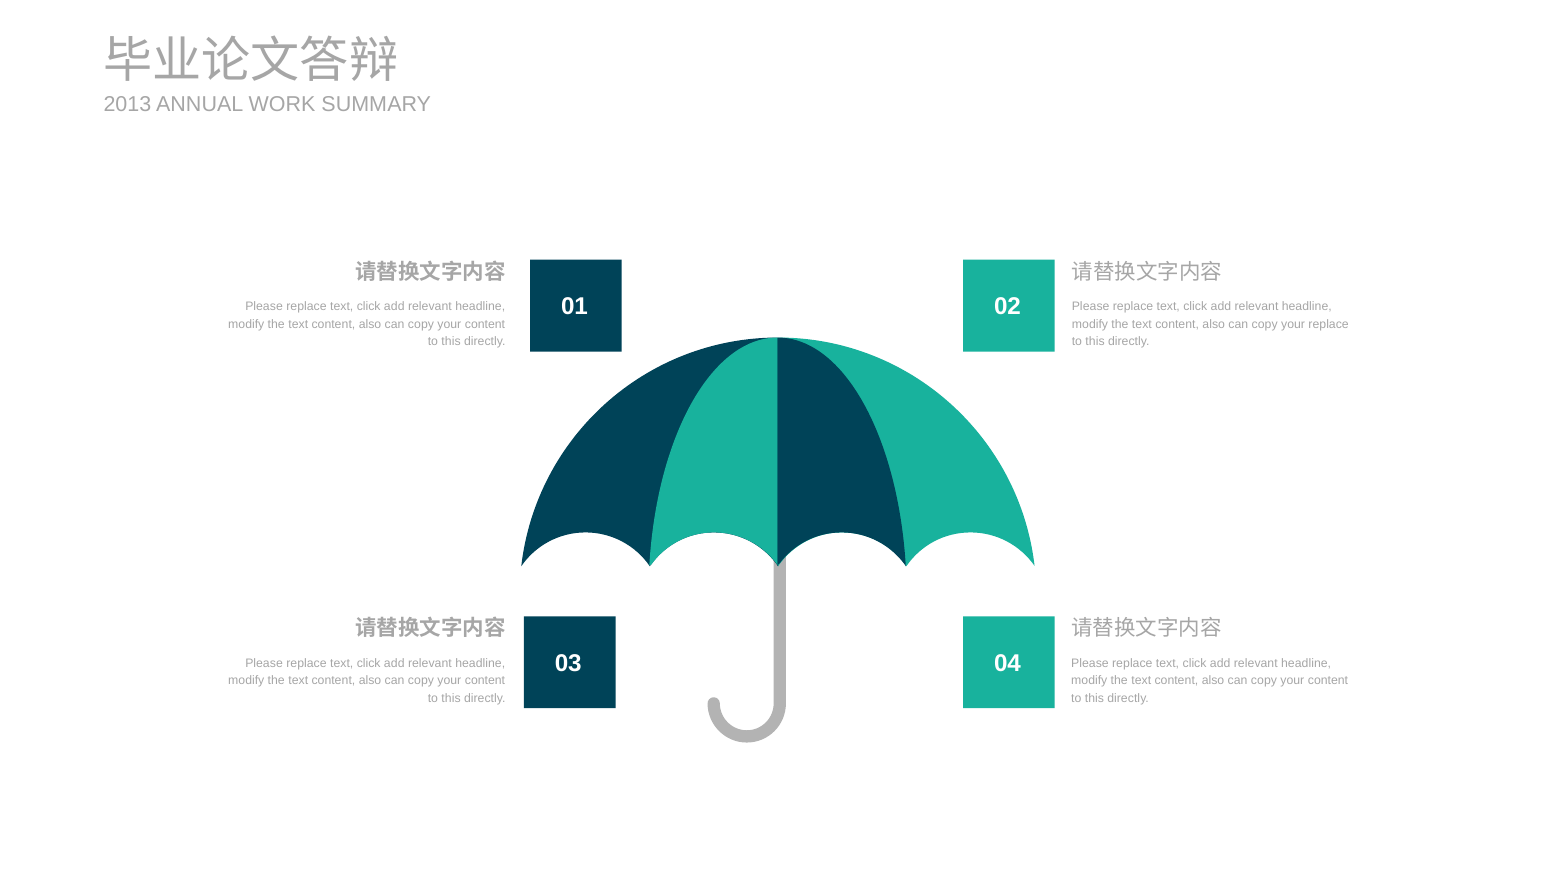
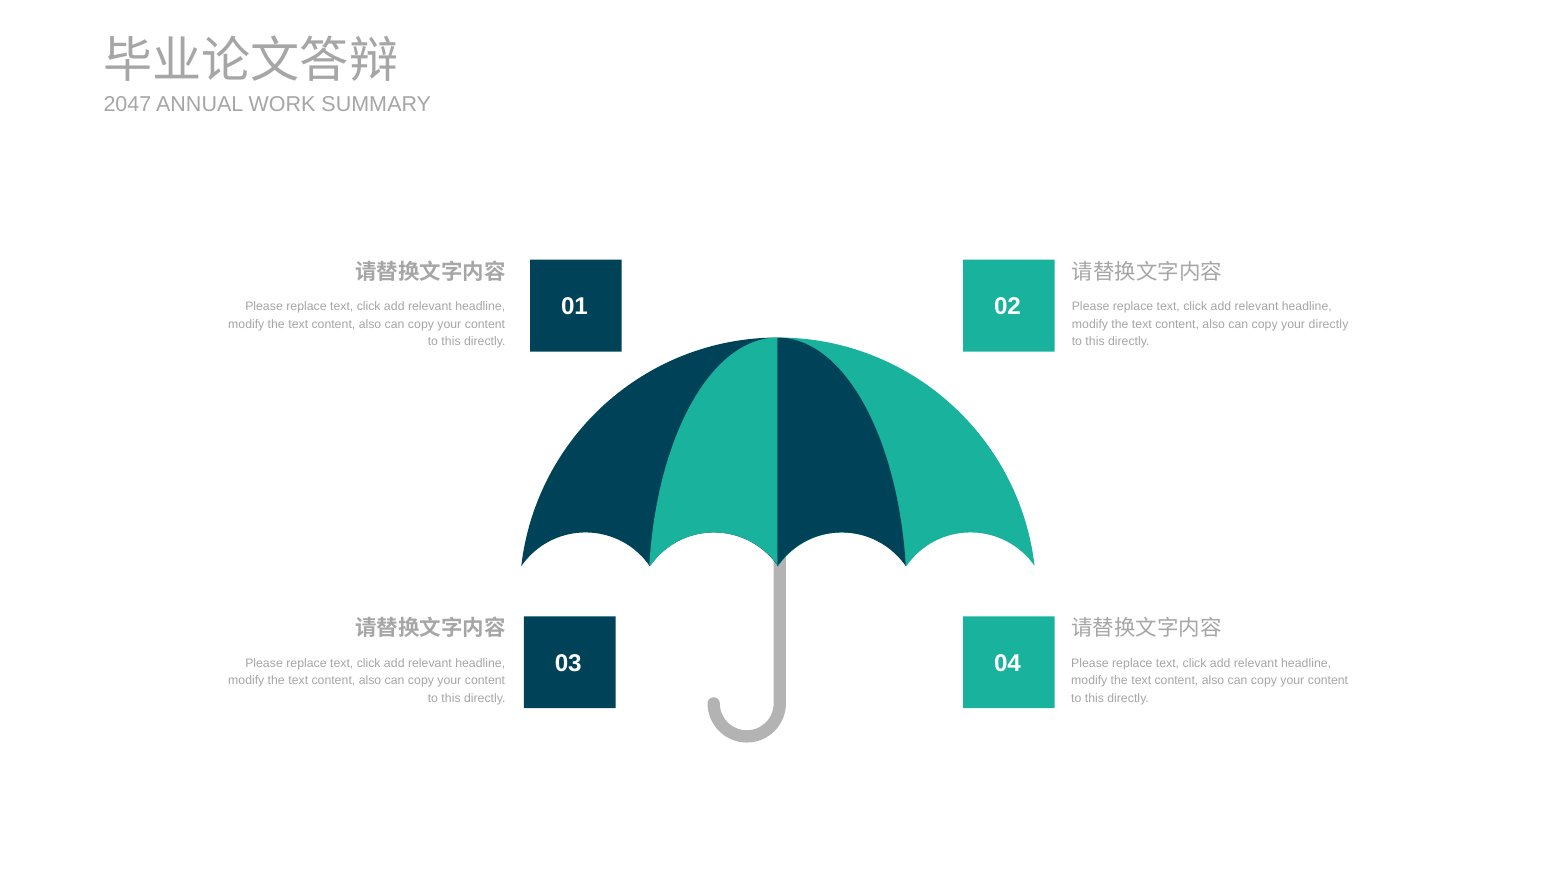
2013: 2013 -> 2047
your replace: replace -> directly
